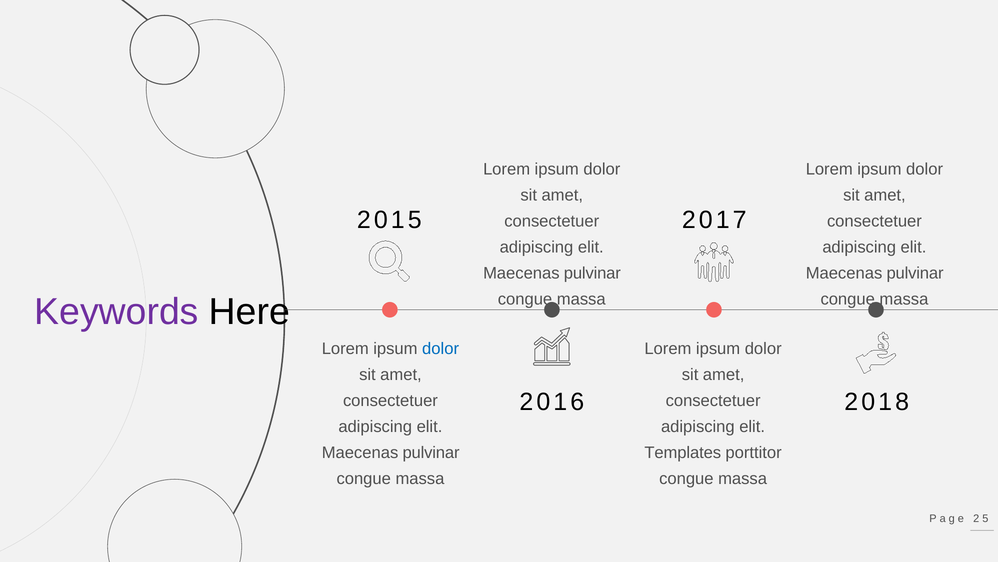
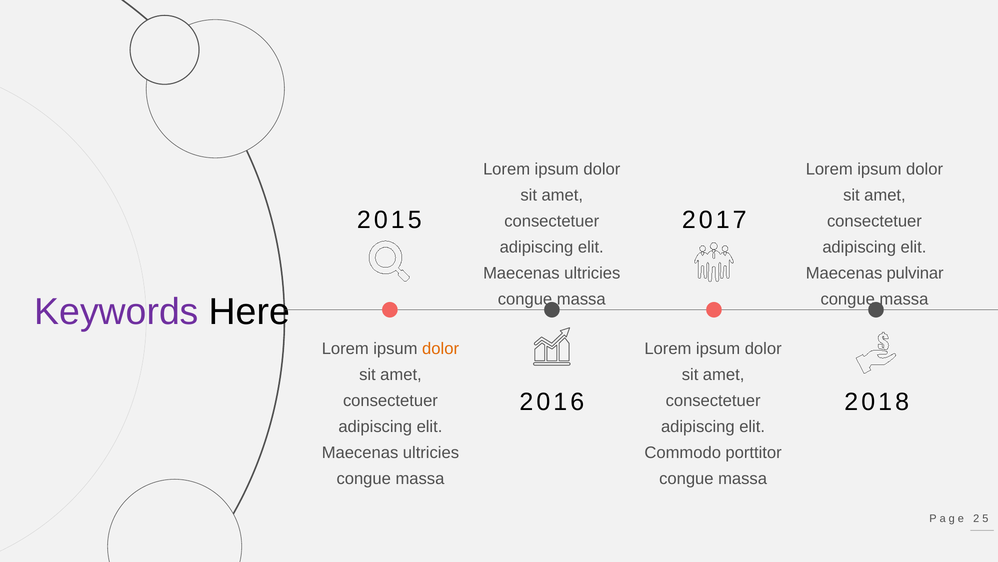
pulvinar at (592, 273): pulvinar -> ultricies
dolor at (441, 348) colour: blue -> orange
pulvinar at (431, 452): pulvinar -> ultricies
Templates: Templates -> Commodo
